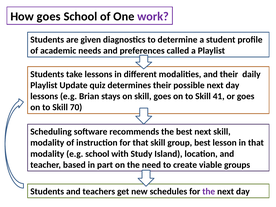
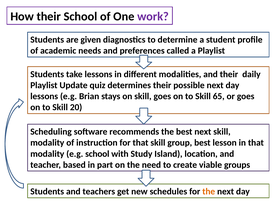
How goes: goes -> their
41: 41 -> 65
70: 70 -> 20
the at (209, 192) colour: purple -> orange
